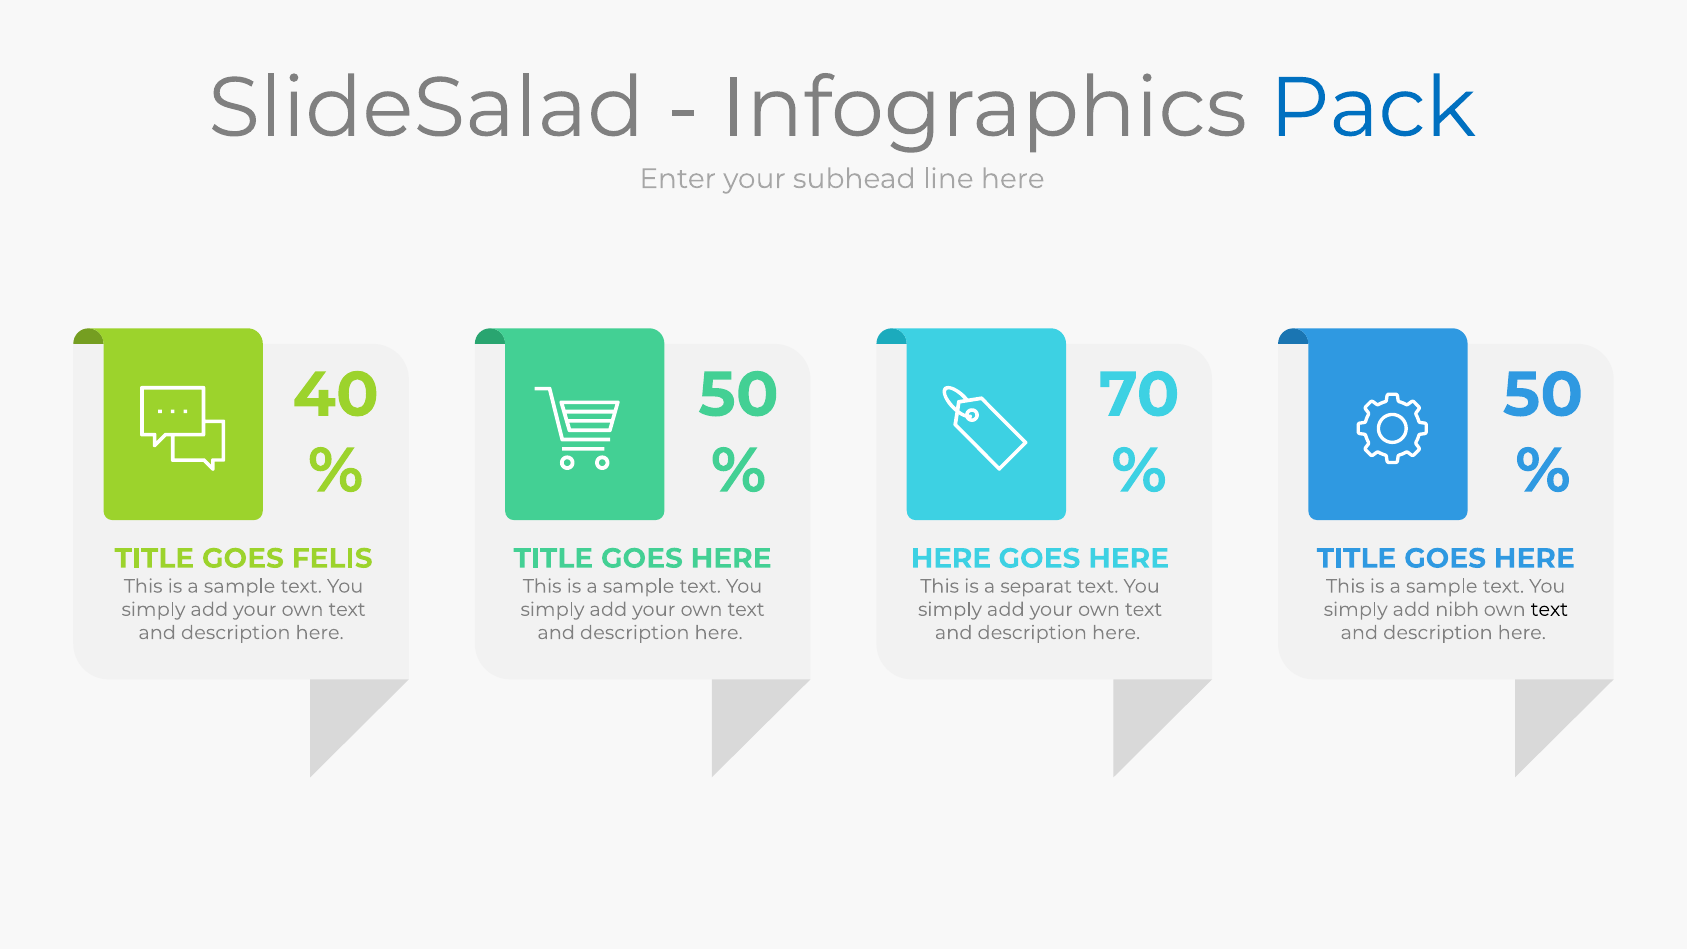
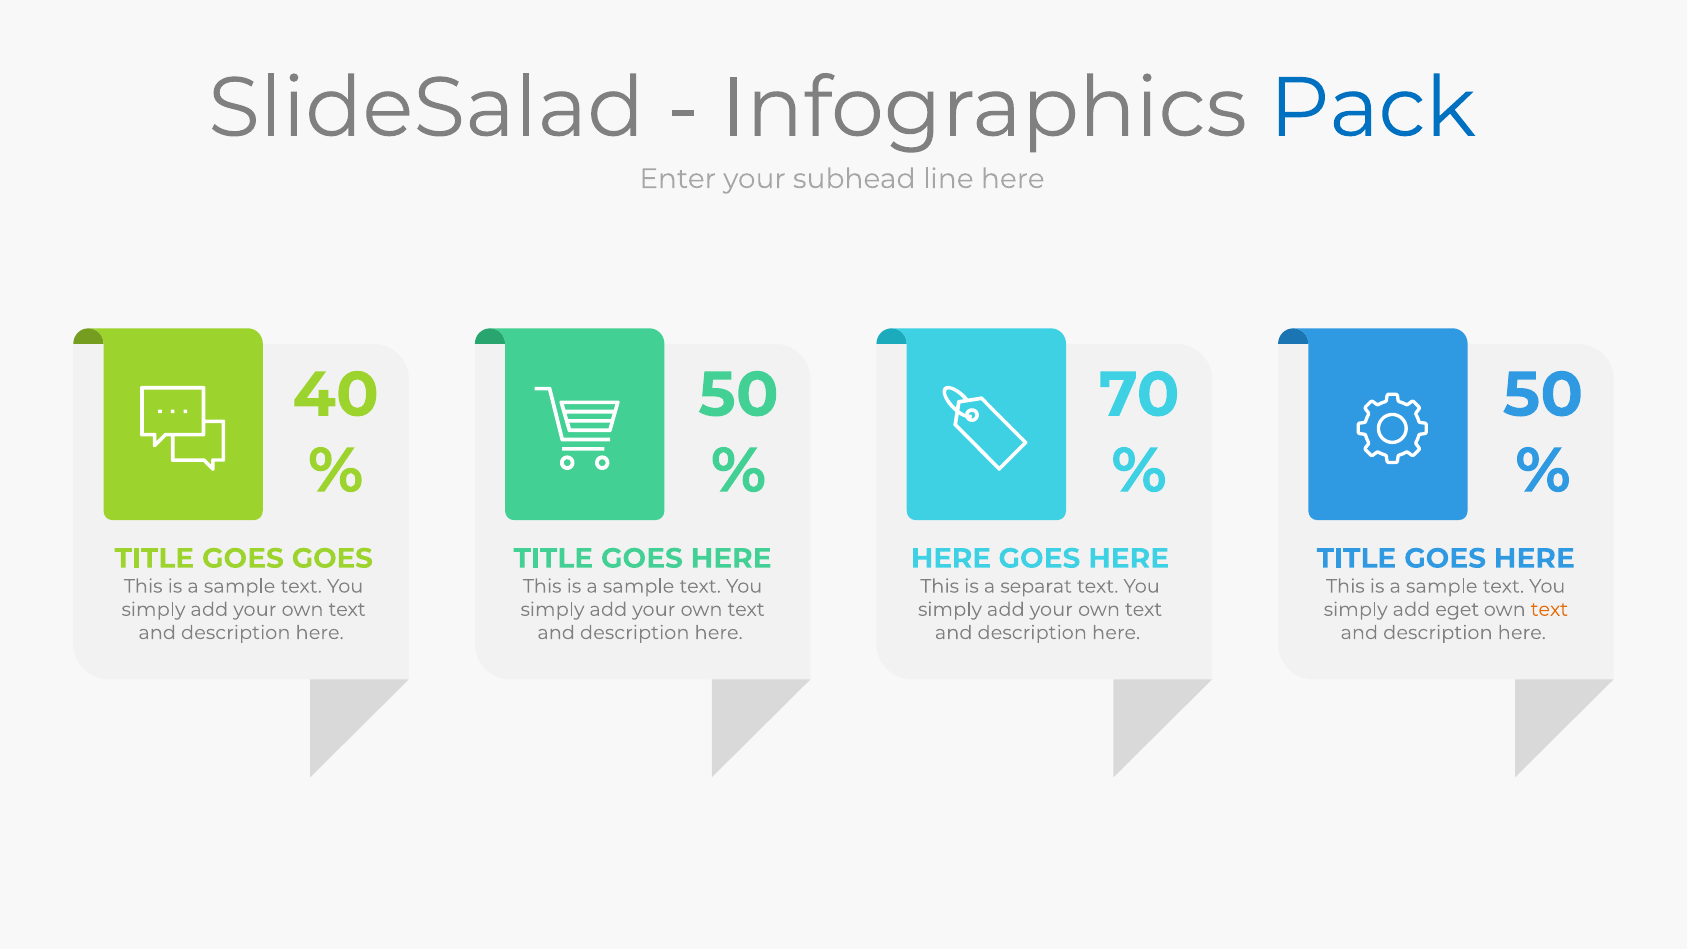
GOES FELIS: FELIS -> GOES
nibh: nibh -> eget
text at (1549, 609) colour: black -> orange
